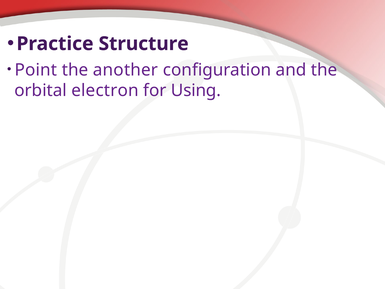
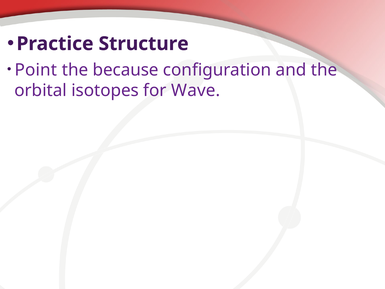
another: another -> because
electron: electron -> isotopes
Using: Using -> Wave
